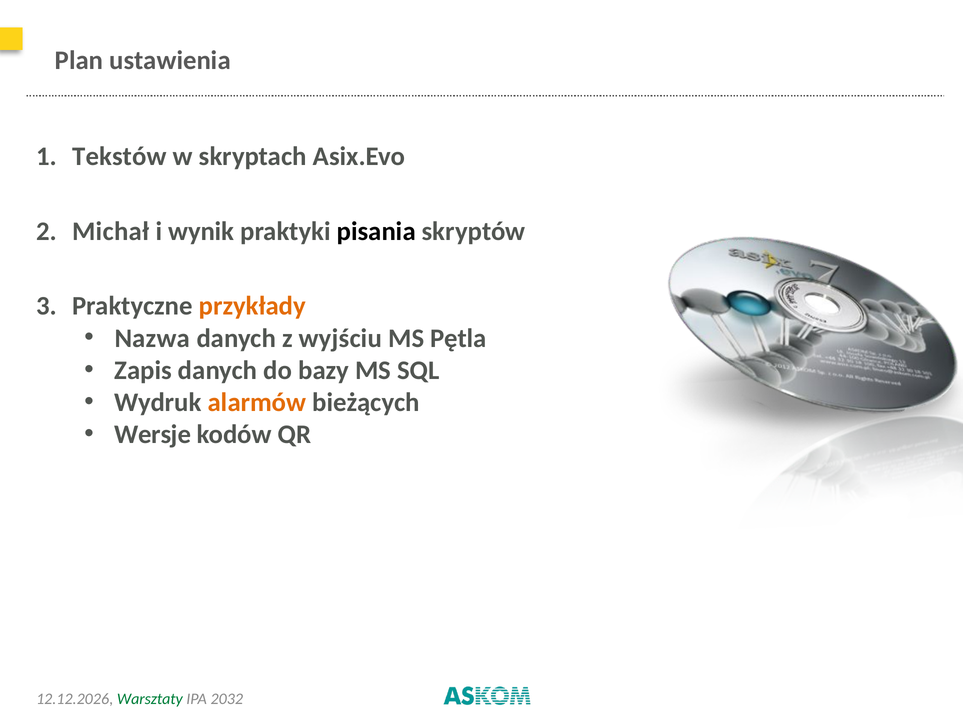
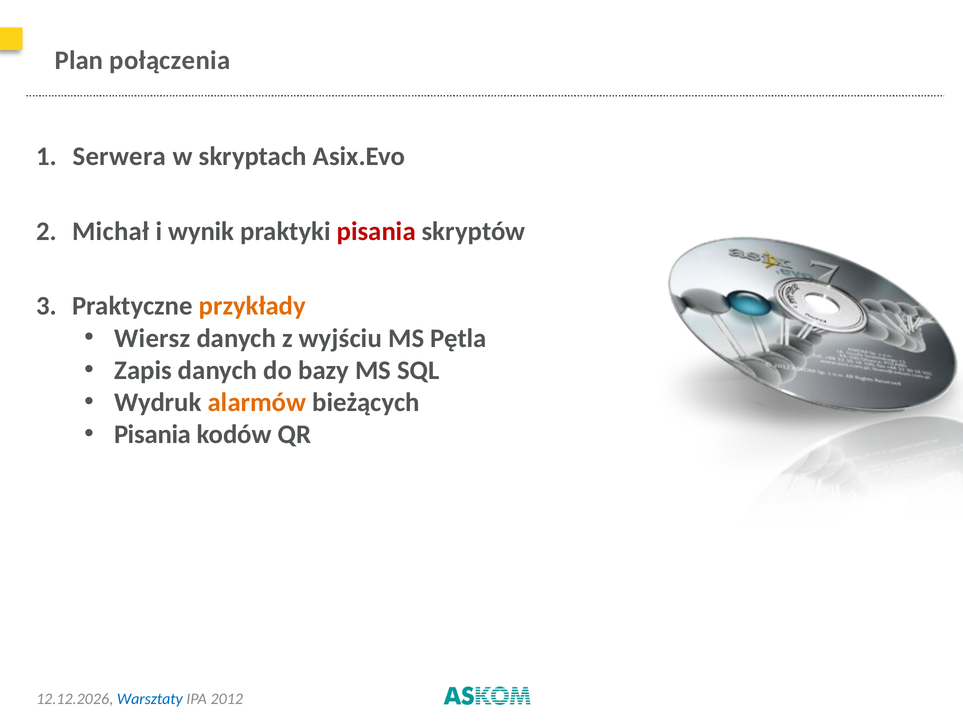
ustawienia: ustawienia -> połączenia
Tekstów: Tekstów -> Serwera
pisania at (376, 231) colour: black -> red
Nazwa: Nazwa -> Wiersz
Wersje at (153, 435): Wersje -> Pisania
Warsztaty colour: green -> blue
2032: 2032 -> 2012
